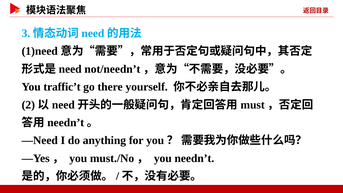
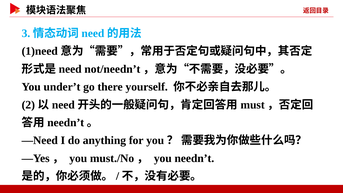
traffic’t: traffic’t -> under’t
